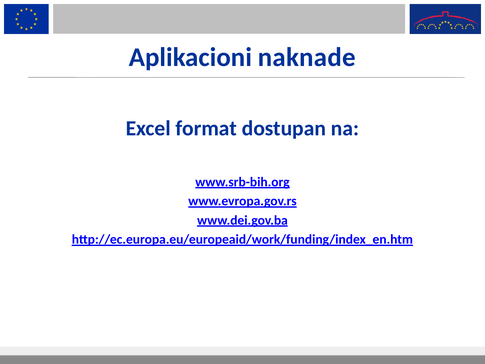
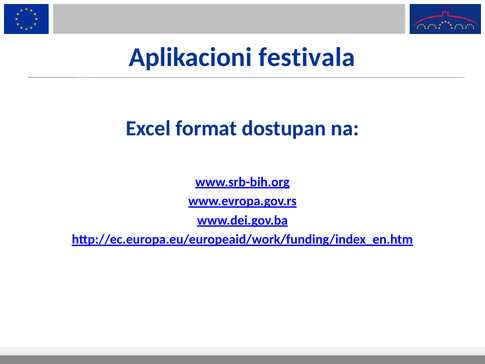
naknade: naknade -> festivala
